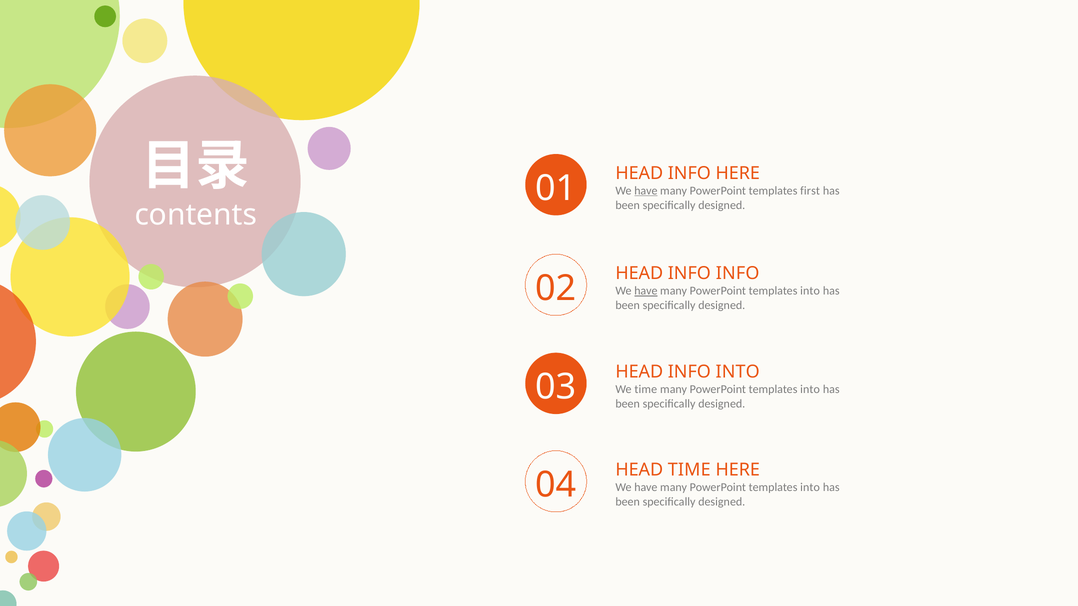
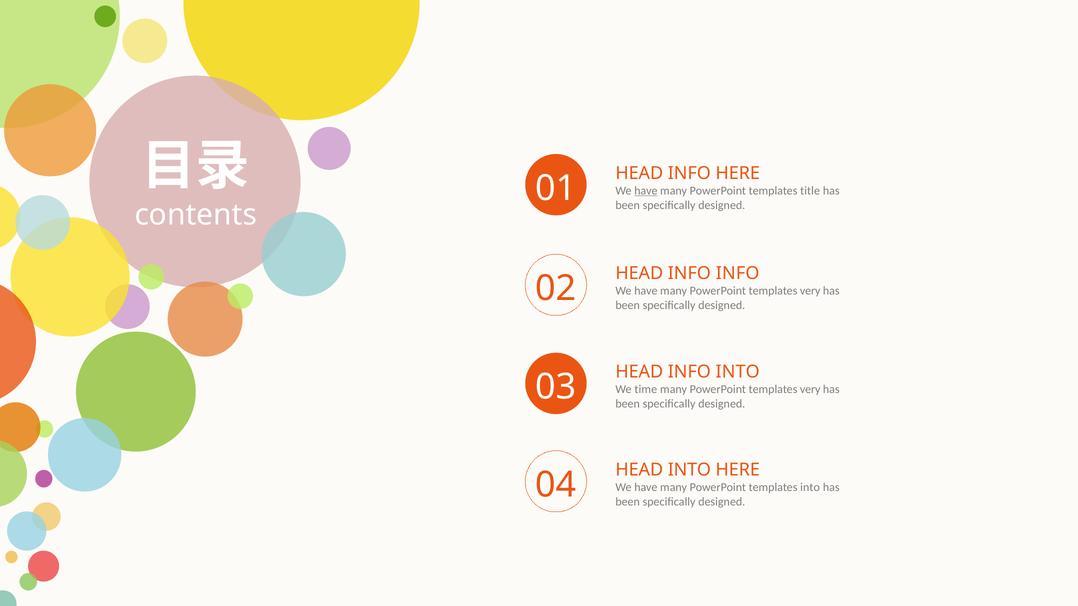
first: first -> title
have at (646, 291) underline: present -> none
into at (810, 291): into -> very
into at (810, 390): into -> very
HEAD TIME: TIME -> INTO
